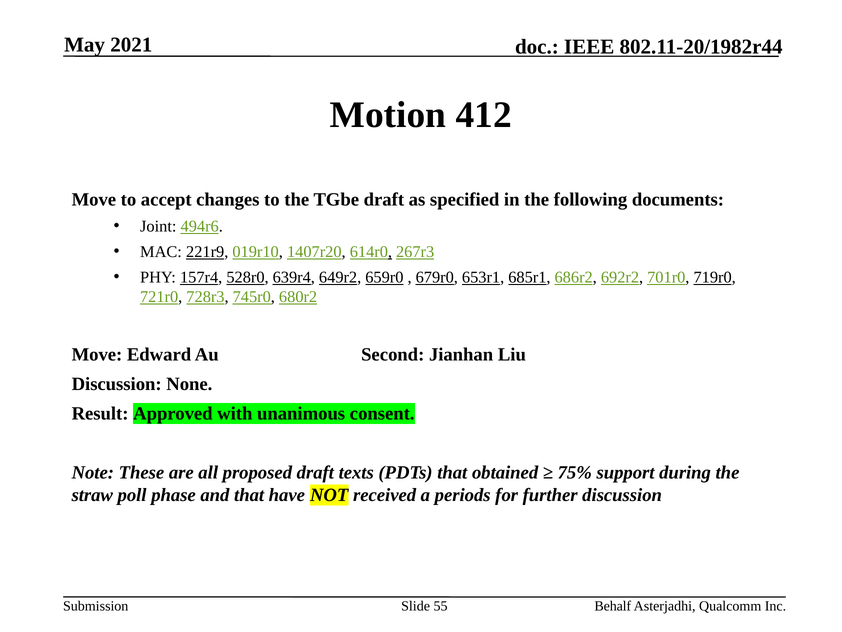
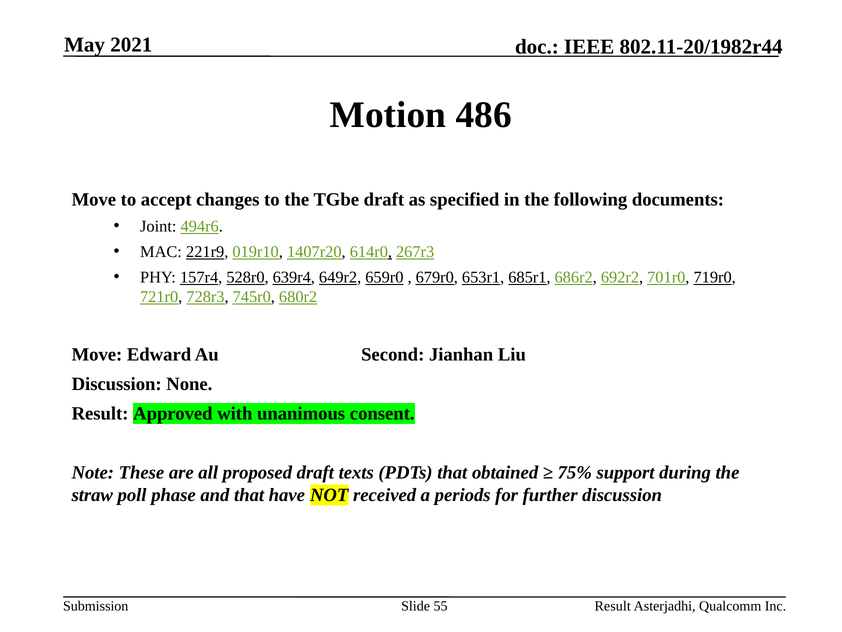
412: 412 -> 486
Behalf at (613, 606): Behalf -> Result
